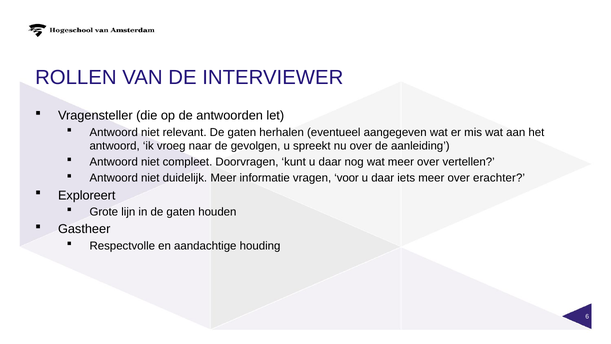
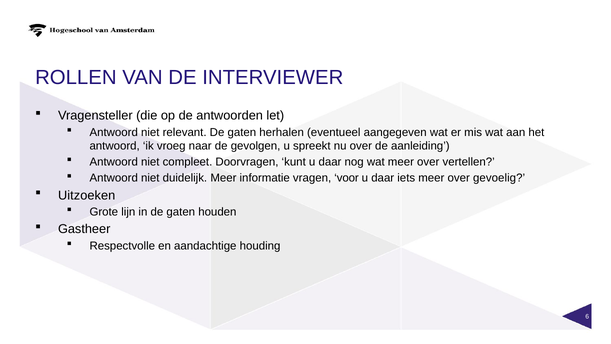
erachter: erachter -> gevoelig
Exploreert: Exploreert -> Uitzoeken
